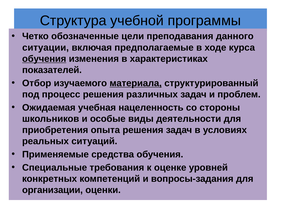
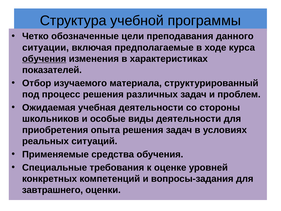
материала underline: present -> none
учебная нацеленность: нацеленность -> деятельности
организации: организации -> завтрашнего
